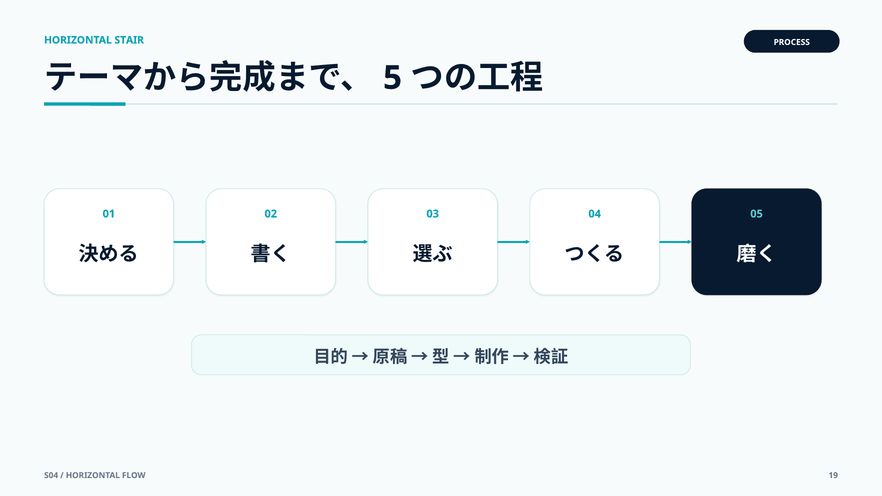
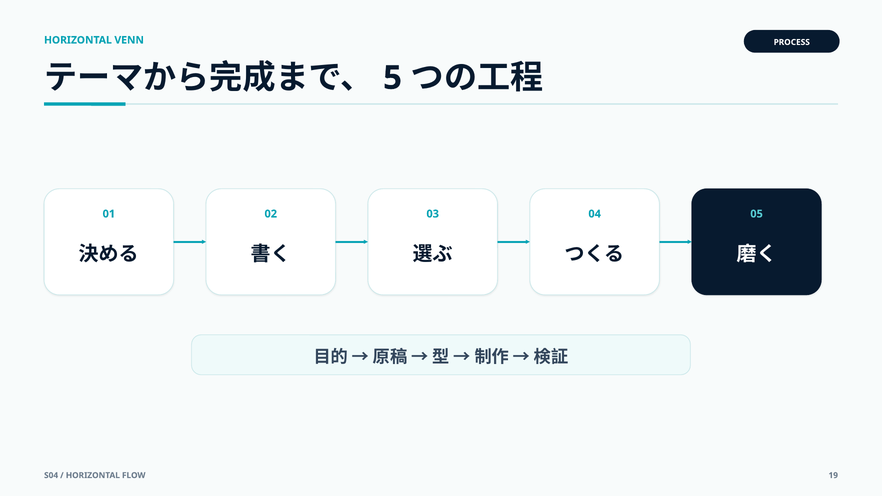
STAIR: STAIR -> VENN
